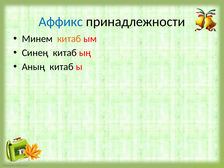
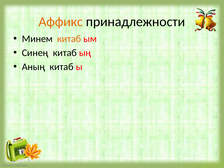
Аффикс colour: blue -> orange
